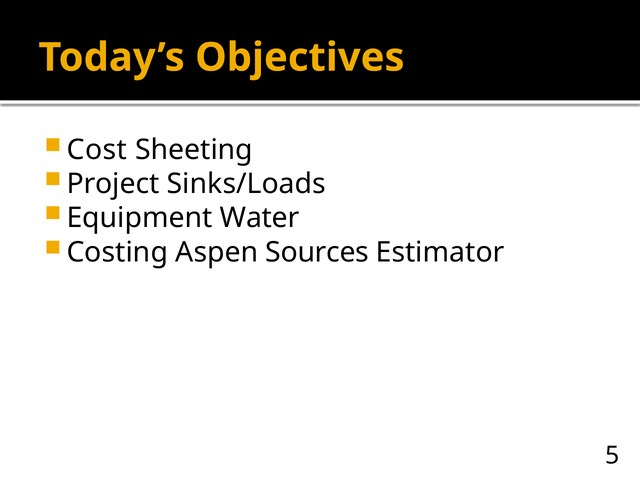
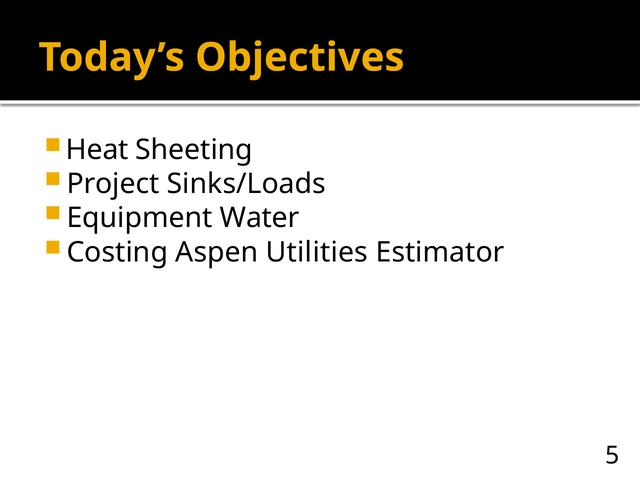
Cost: Cost -> Heat
Sources: Sources -> Utilities
